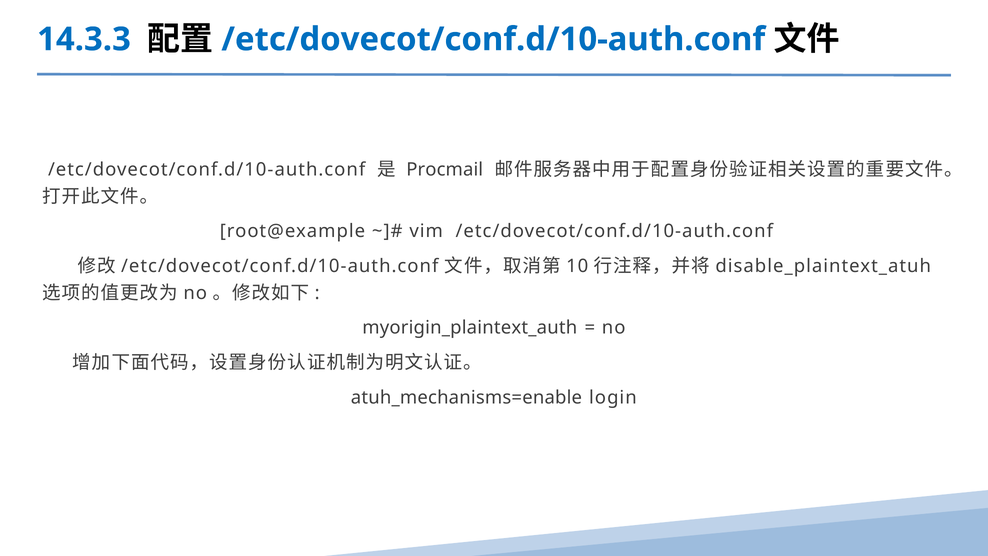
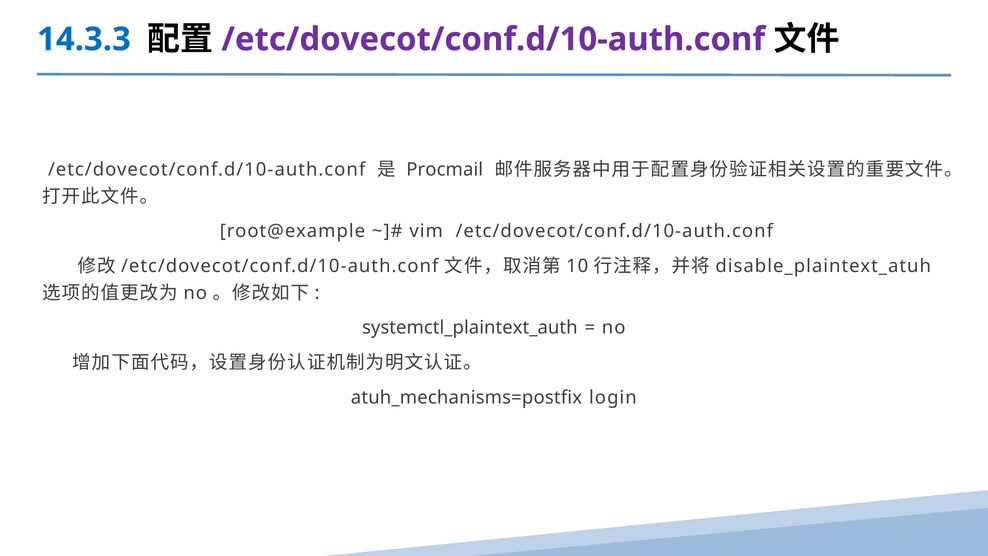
/etc/dovecot/conf.d/10-auth.conf at (493, 39) colour: blue -> purple
myorigin_plaintext_auth: myorigin_plaintext_auth -> systemctl_plaintext_auth
atuh_mechanisms=enable: atuh_mechanisms=enable -> atuh_mechanisms=postfix
